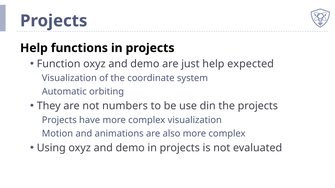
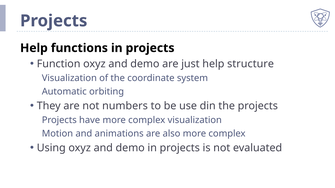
expected: expected -> structure
